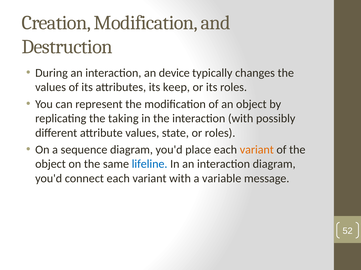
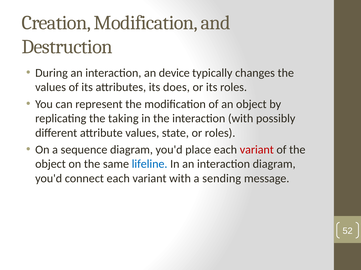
keep: keep -> does
variant at (257, 150) colour: orange -> red
variable: variable -> sending
